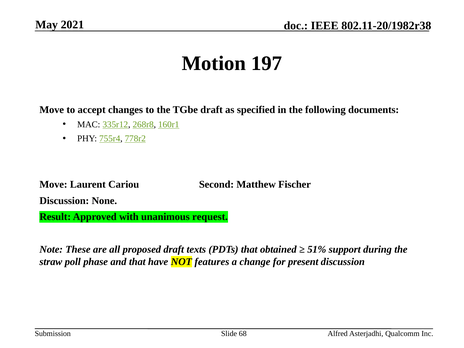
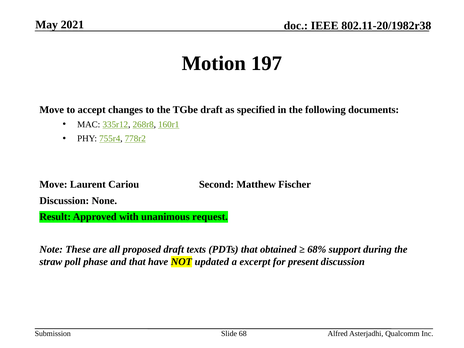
51%: 51% -> 68%
features: features -> updated
change: change -> excerpt
